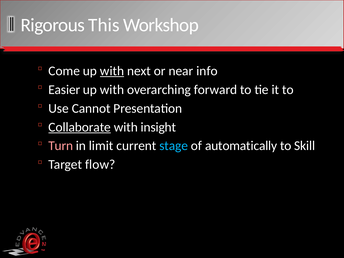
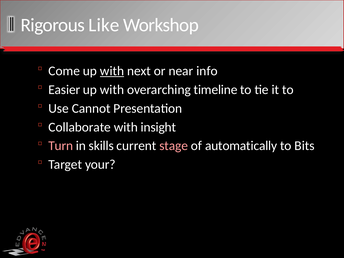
This: This -> Like
forward: forward -> timeline
Collaborate underline: present -> none
limit: limit -> skills
stage colour: light blue -> pink
Skill: Skill -> Bits
flow: flow -> your
